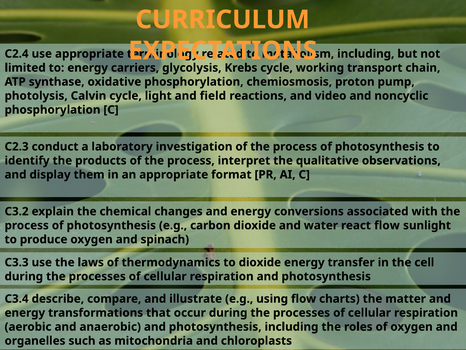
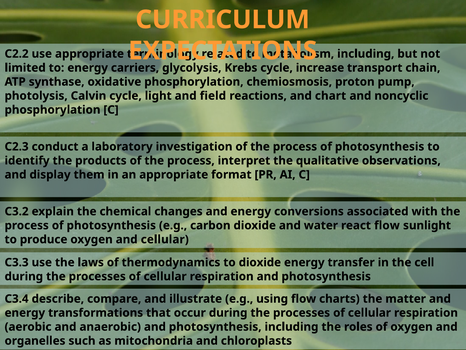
C2.4: C2.4 -> C2.2
working: working -> increase
video: video -> chart
and spinach: spinach -> cellular
